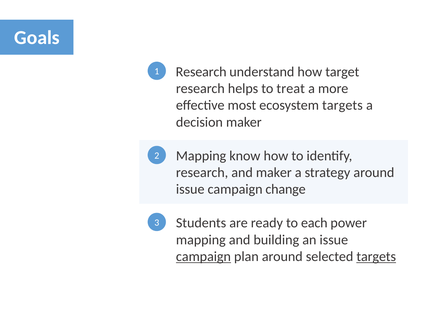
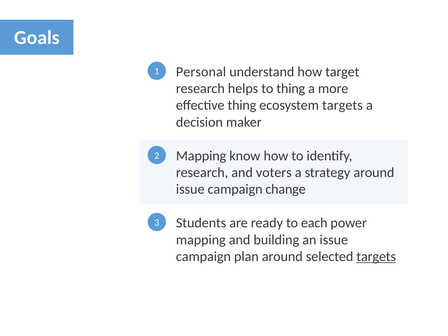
1 Research: Research -> Personal
to treat: treat -> thing
effective most: most -> thing
and maker: maker -> voters
campaign at (203, 257) underline: present -> none
